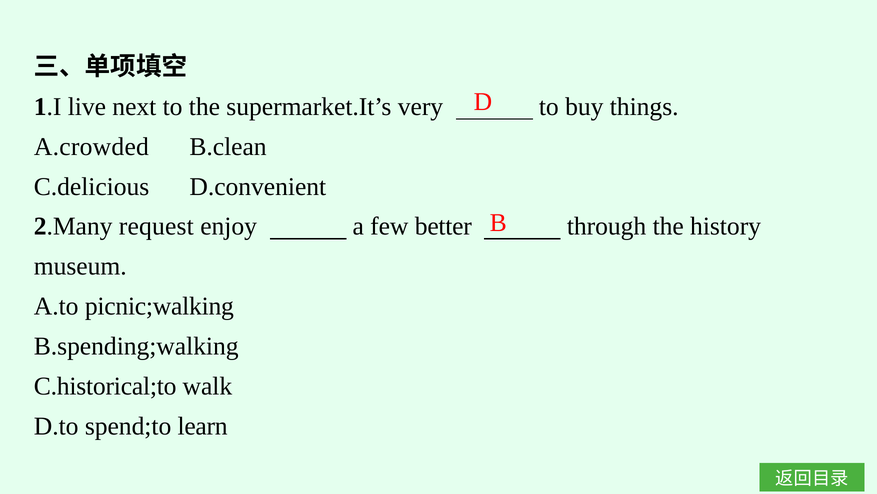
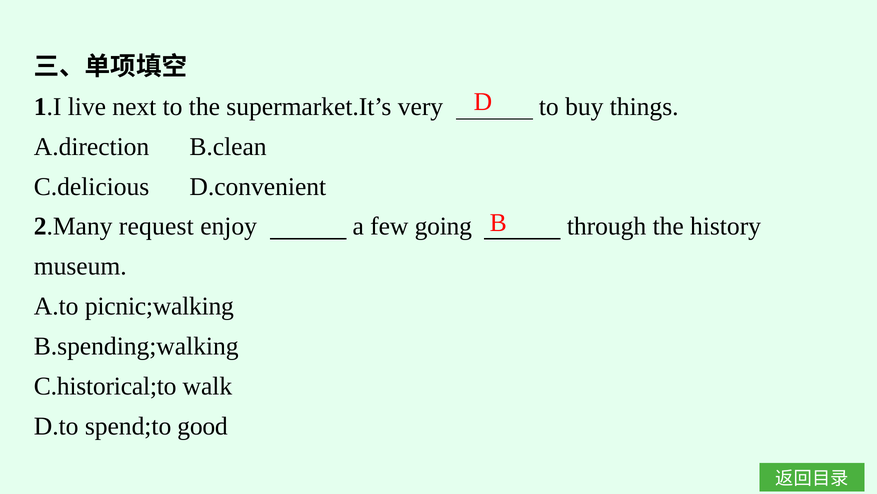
A.crowded: A.crowded -> A.direction
better: better -> going
learn: learn -> good
